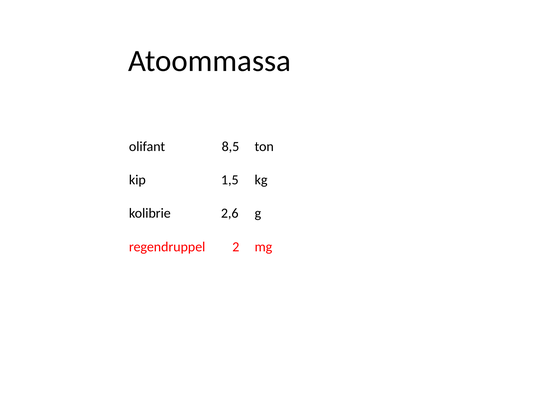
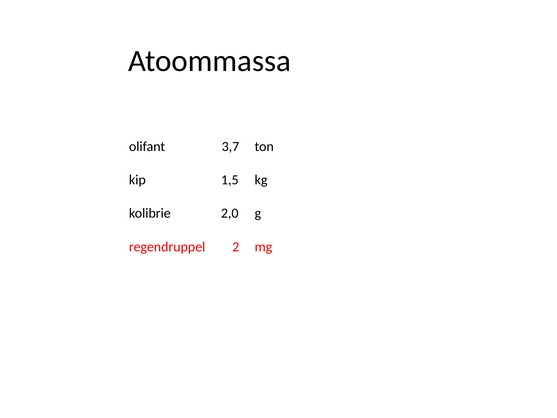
8,5: 8,5 -> 3,7
2,6: 2,6 -> 2,0
